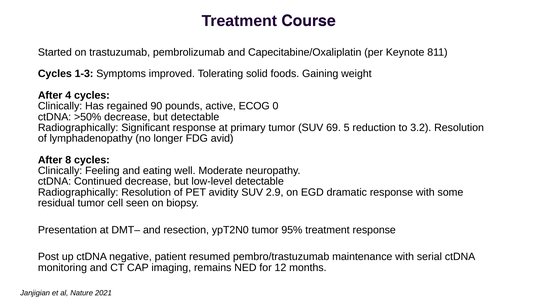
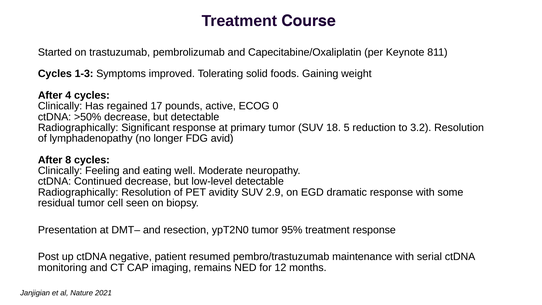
90: 90 -> 17
69: 69 -> 18
